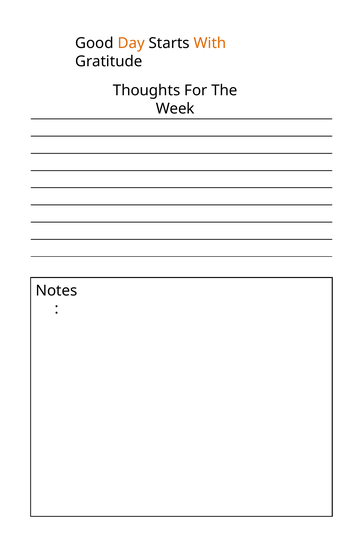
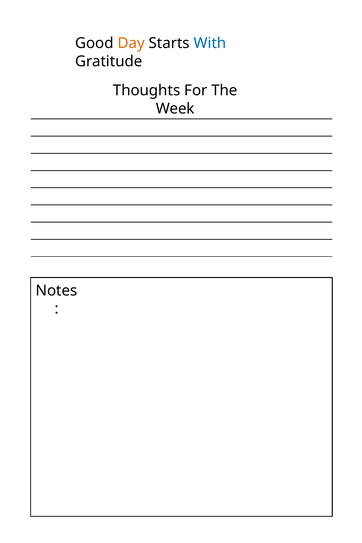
With colour: orange -> blue
